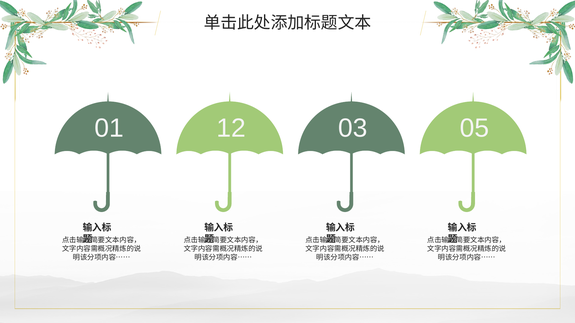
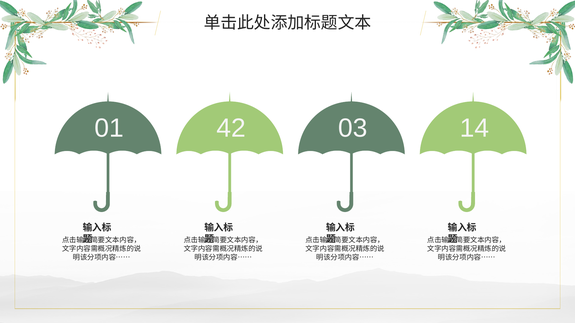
12: 12 -> 42
05: 05 -> 14
